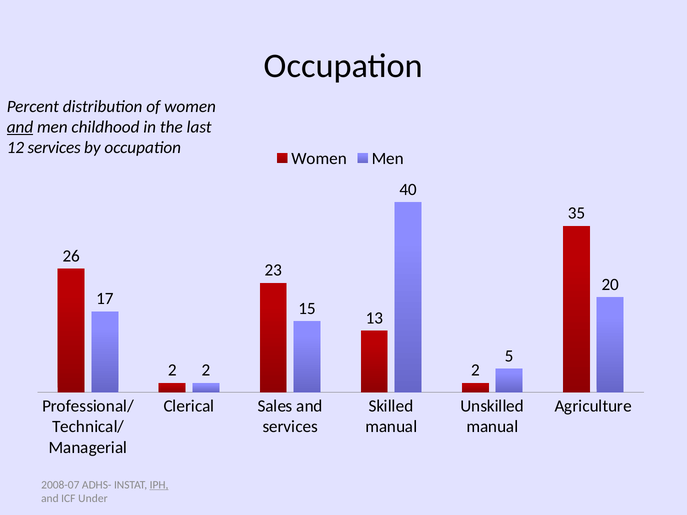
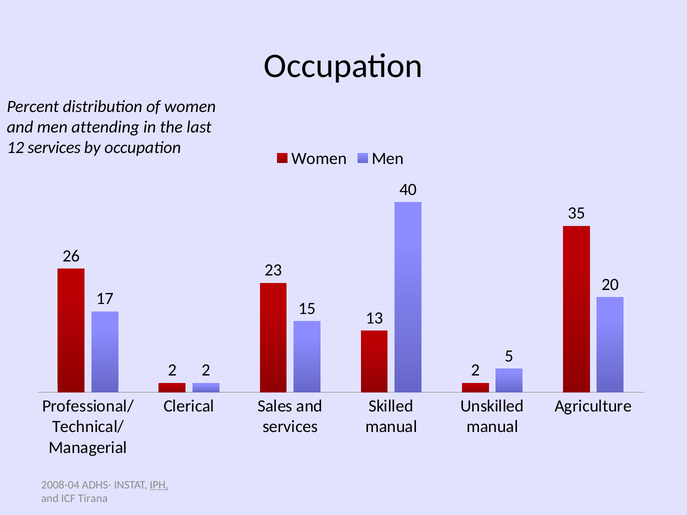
and at (20, 127) underline: present -> none
childhood: childhood -> attending
2008-07: 2008-07 -> 2008-04
Under: Under -> Tirana
